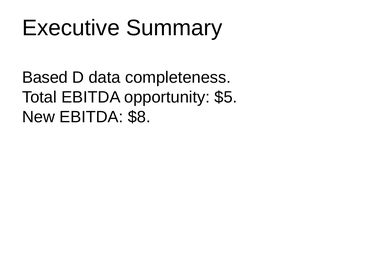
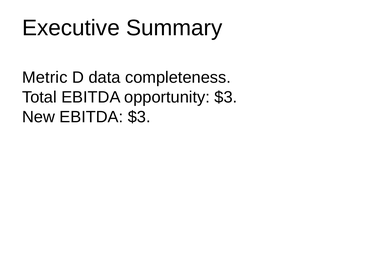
Based: Based -> Metric
opportunity $5: $5 -> $3
EBITDA $8: $8 -> $3
